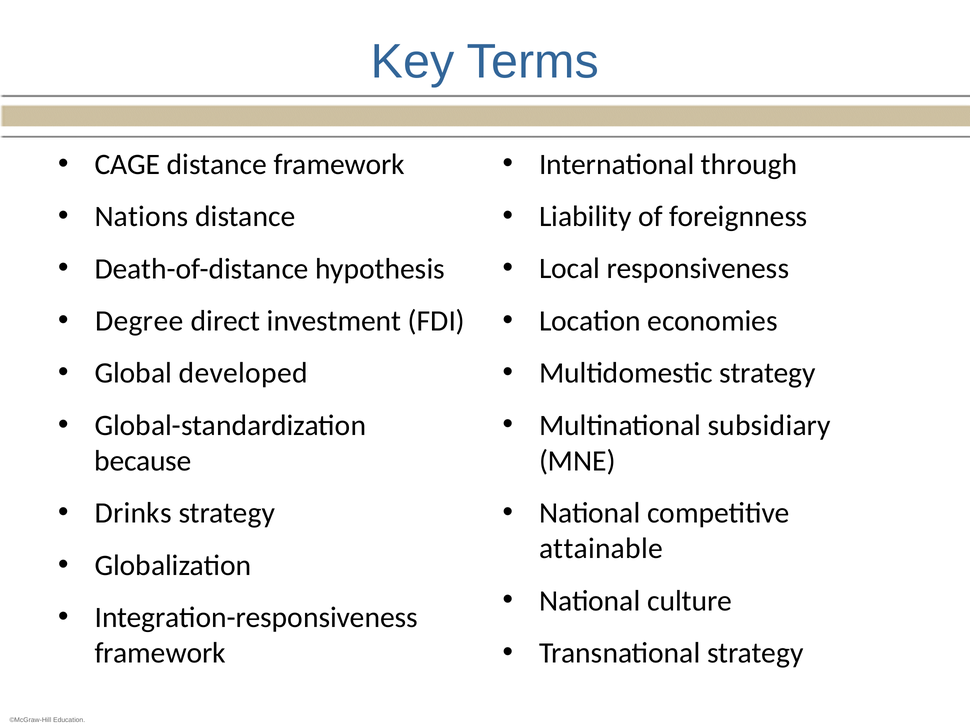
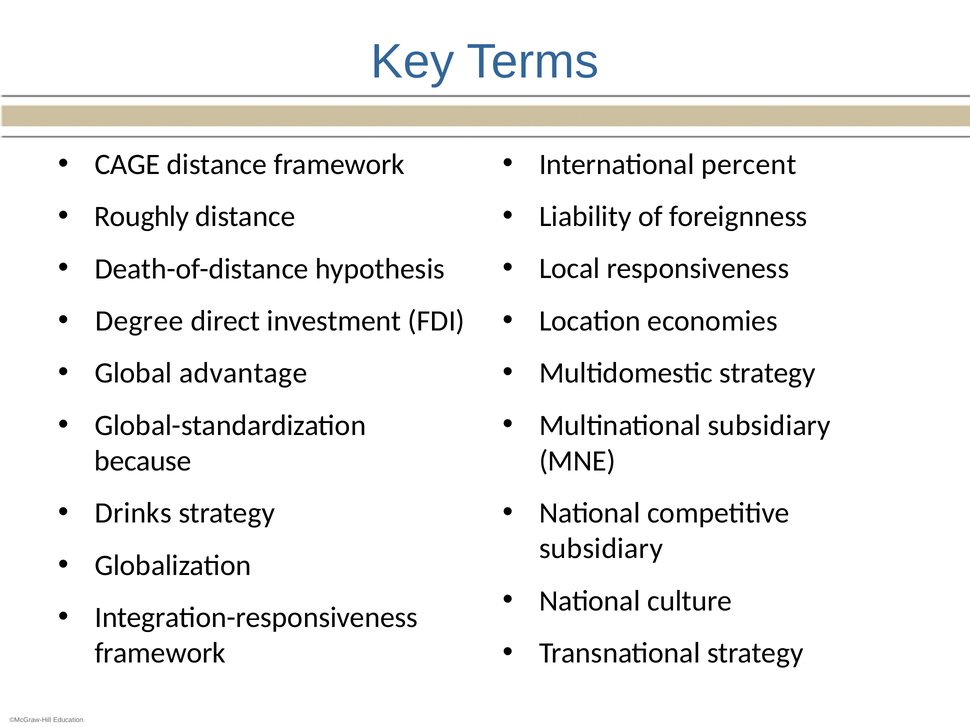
through: through -> percent
Nations: Nations -> Roughly
developed: developed -> advantage
attainable at (601, 549): attainable -> subsidiary
